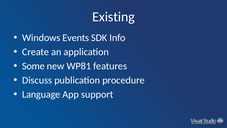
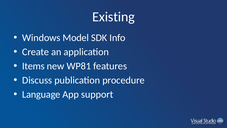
Events: Events -> Model
Some: Some -> Items
